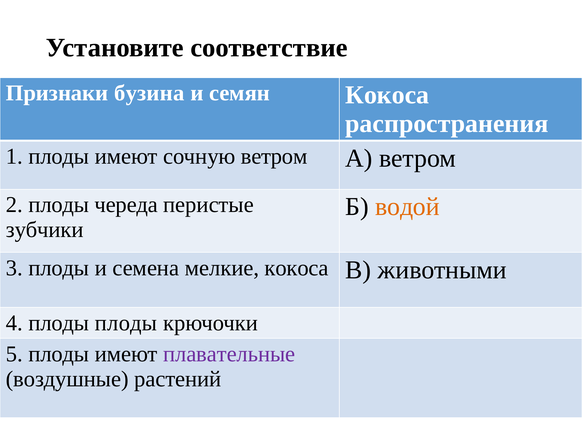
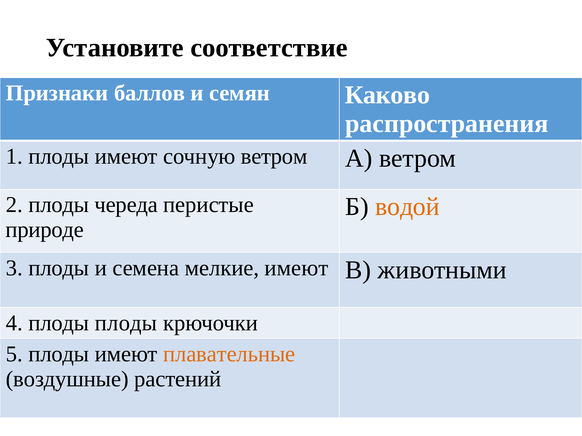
бузина: бузина -> баллов
семян Кокоса: Кокоса -> Каково
зубчики: зубчики -> природе
мелкие кокоса: кокоса -> имеют
плавательные colour: purple -> orange
